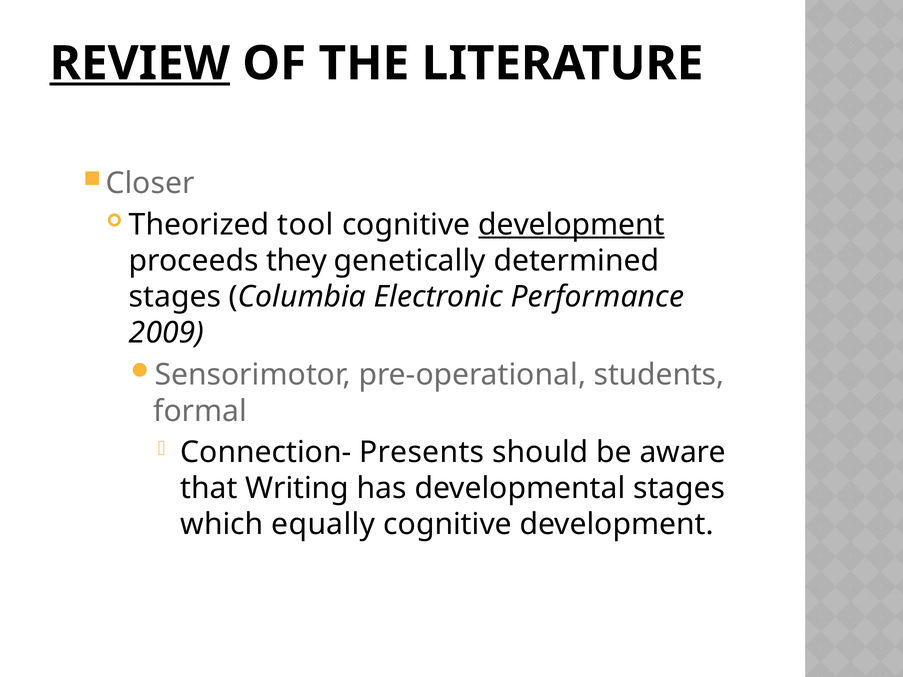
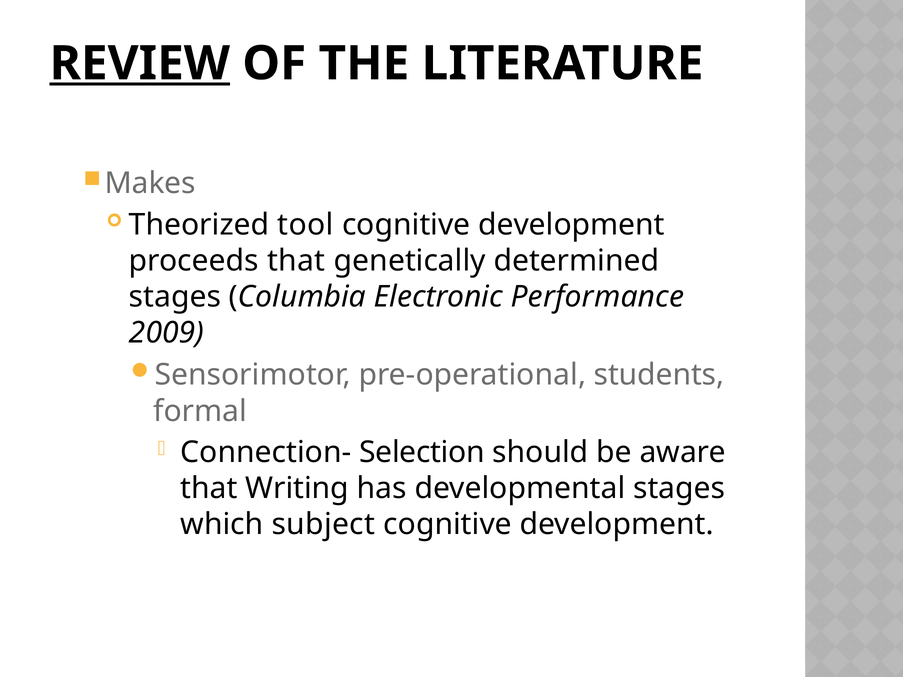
Closer: Closer -> Makes
development at (571, 225) underline: present -> none
proceeds they: they -> that
Presents: Presents -> Selection
equally: equally -> subject
